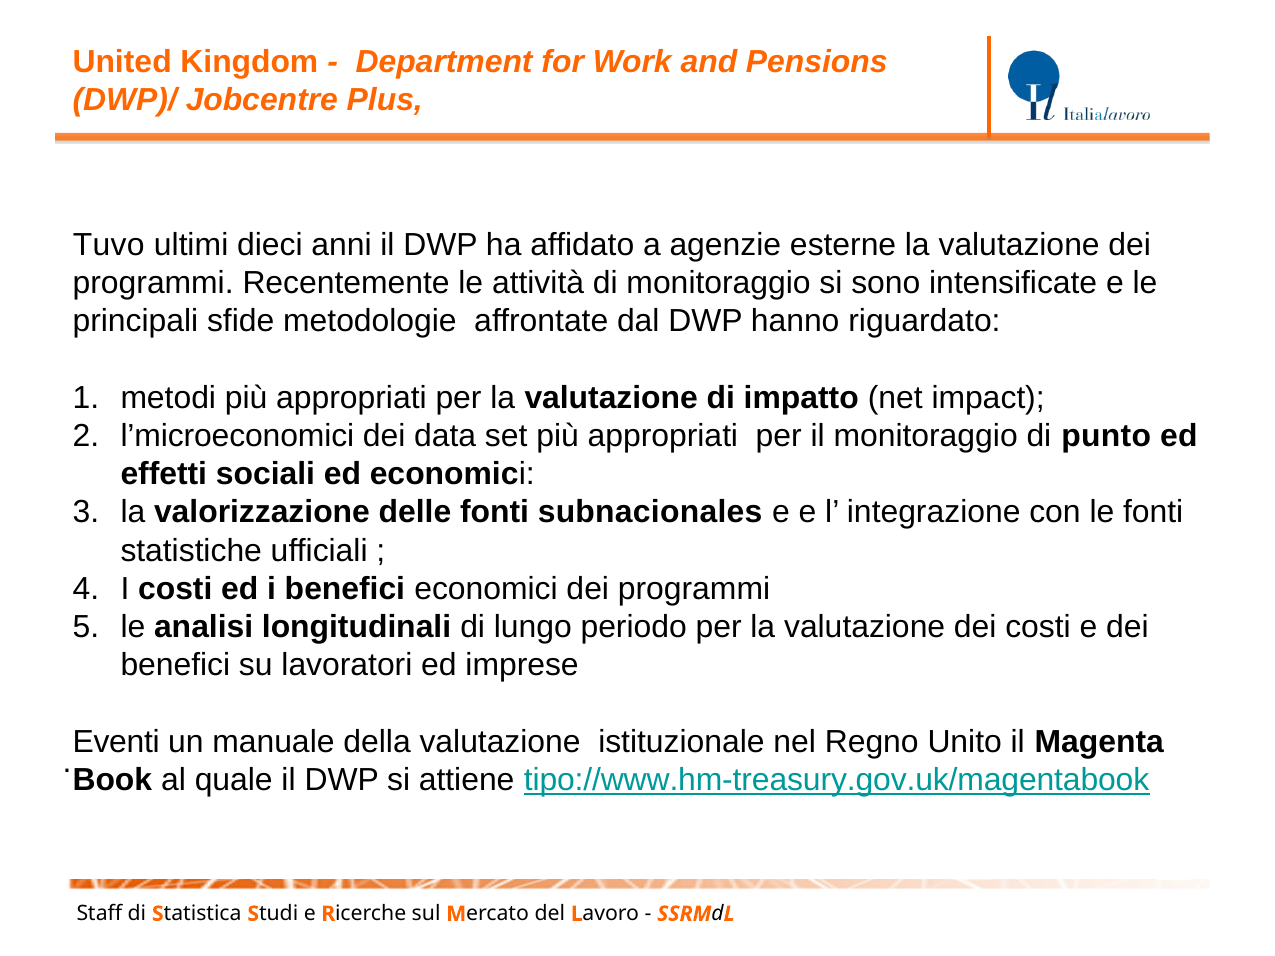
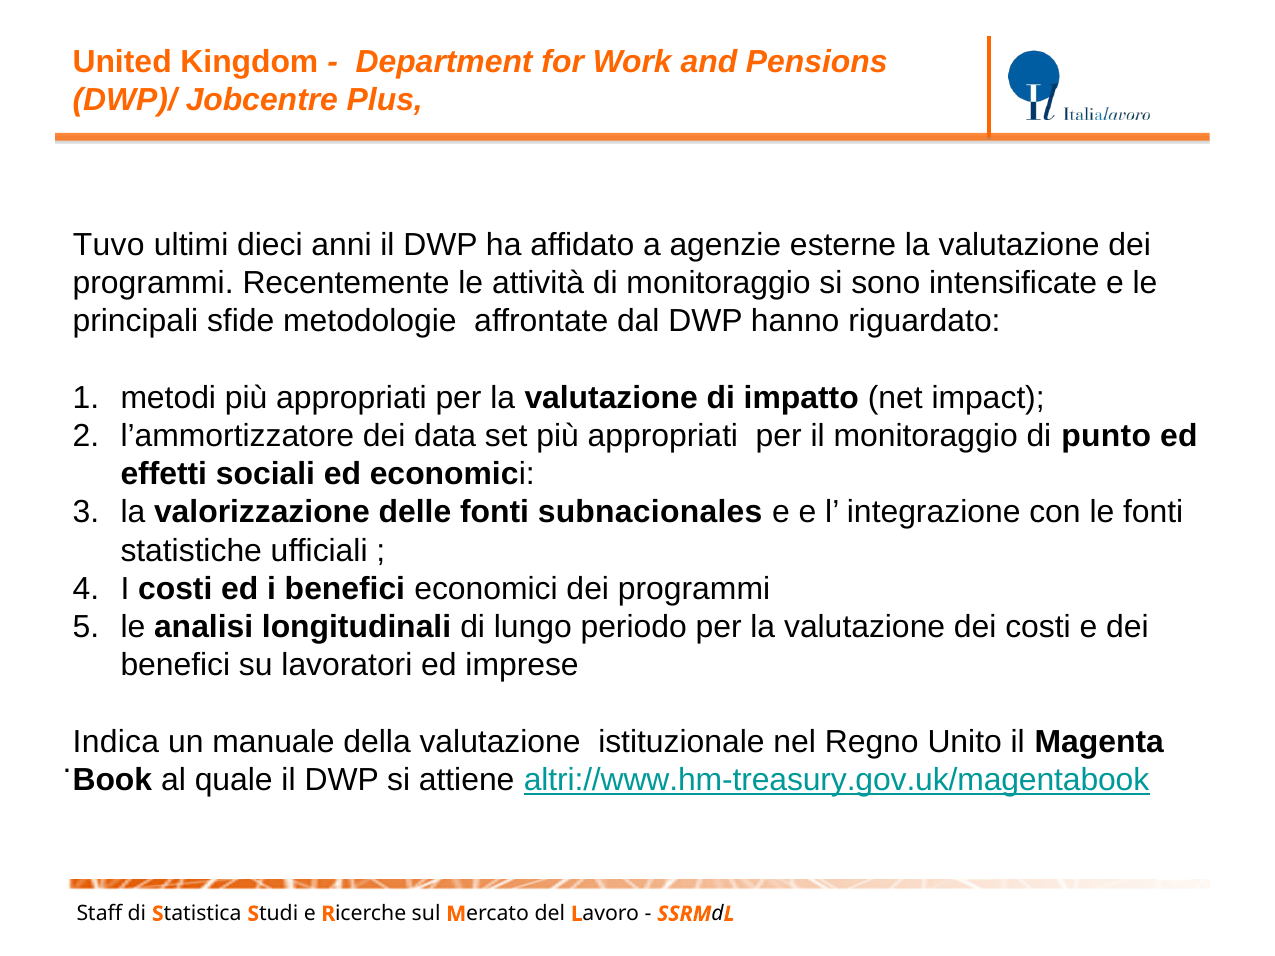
l’microeconomici: l’microeconomici -> l’ammortizzatore
Eventi: Eventi -> Indica
tipo://www.hm-treasury.gov.uk/magentabook: tipo://www.hm-treasury.gov.uk/magentabook -> altri://www.hm-treasury.gov.uk/magentabook
